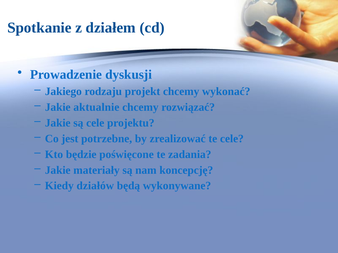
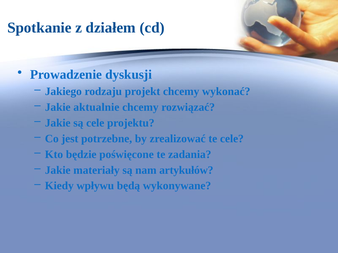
koncepcję: koncepcję -> artykułów
działów: działów -> wpływu
